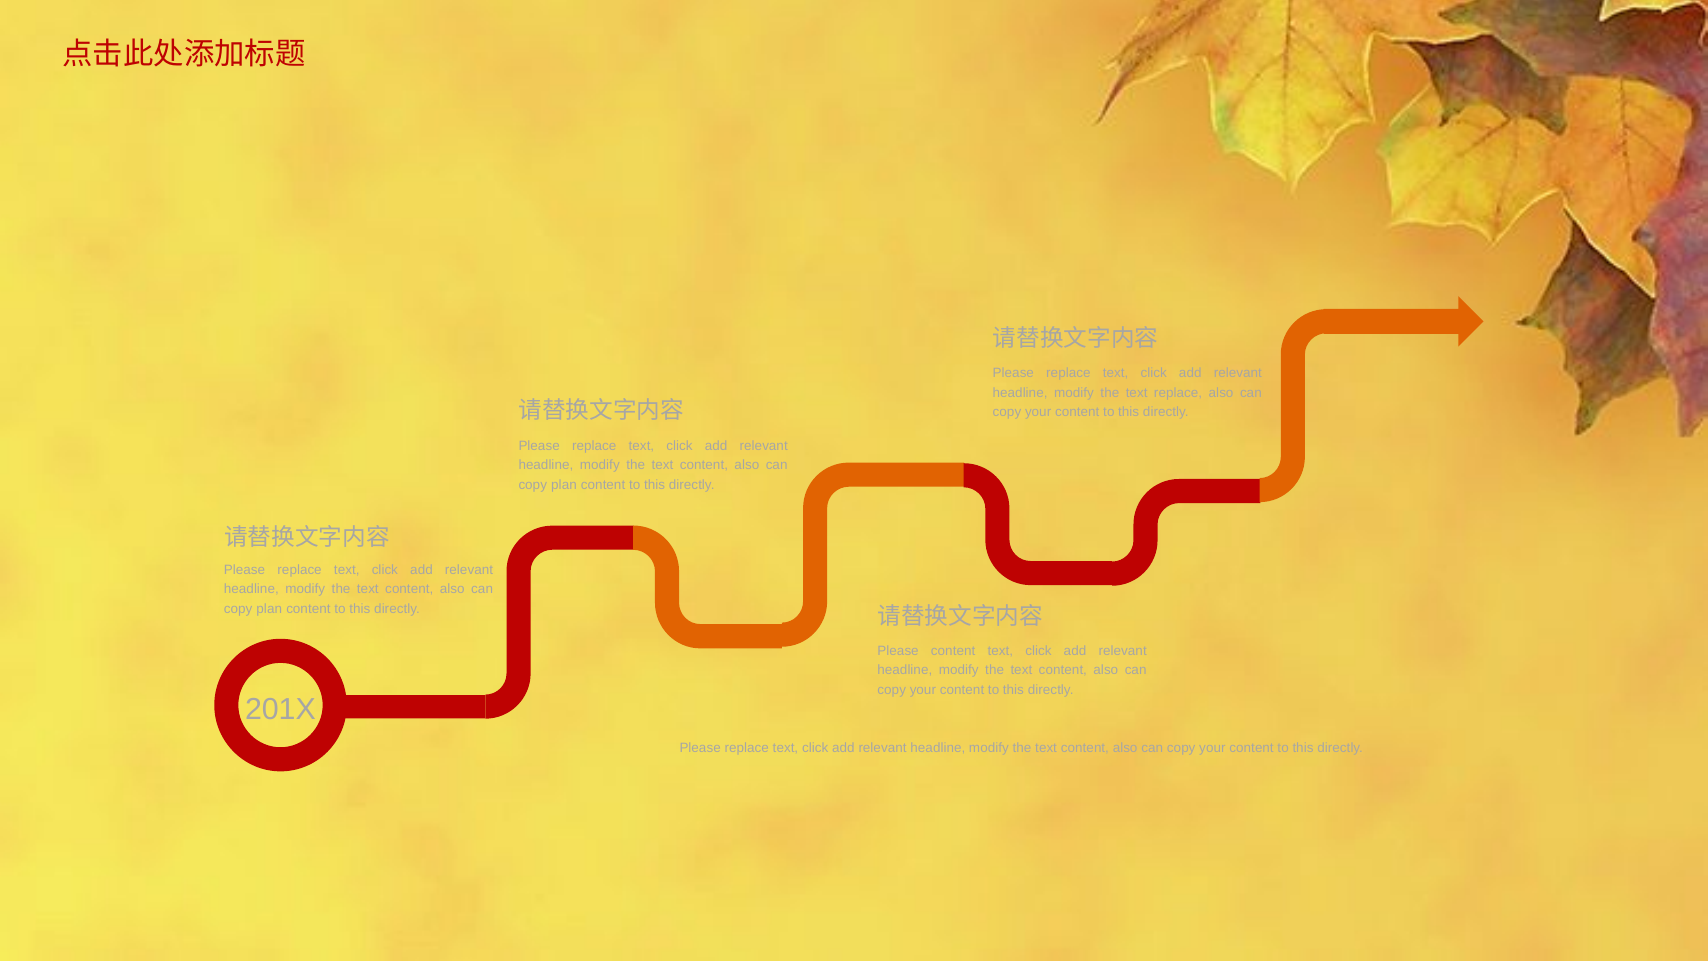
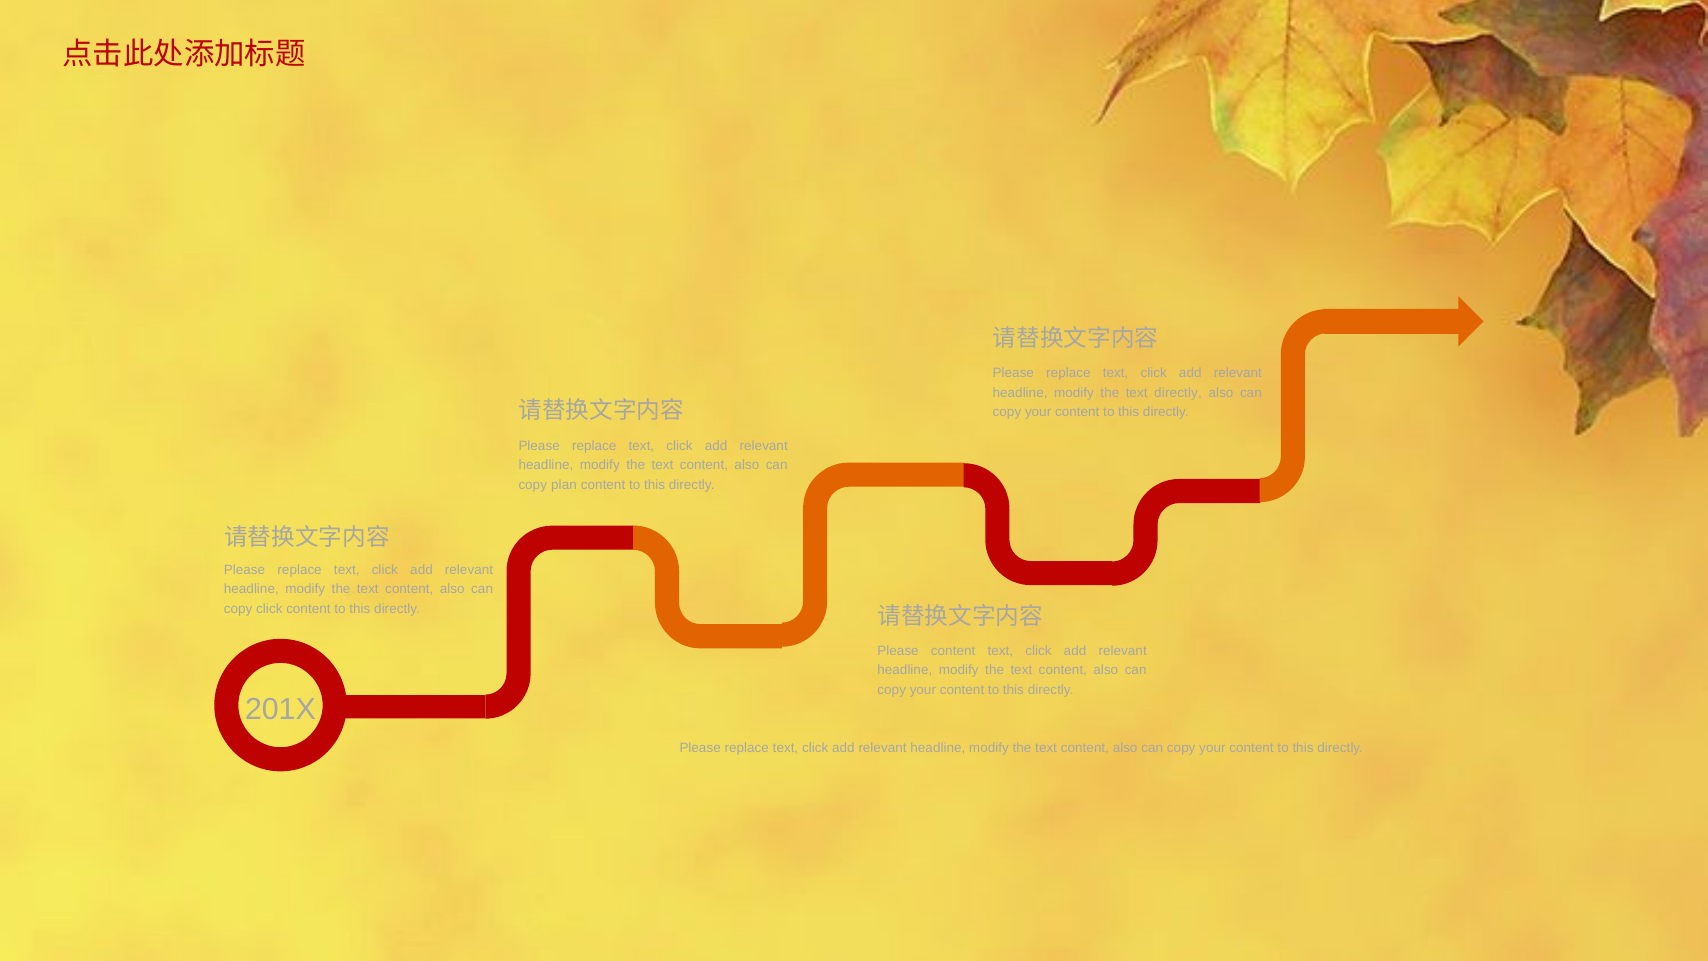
text replace: replace -> directly
plan at (269, 608): plan -> click
